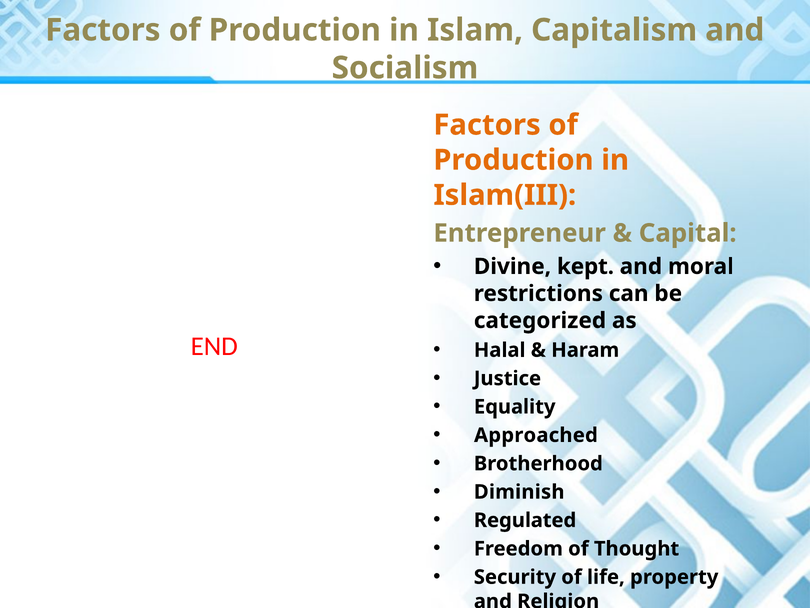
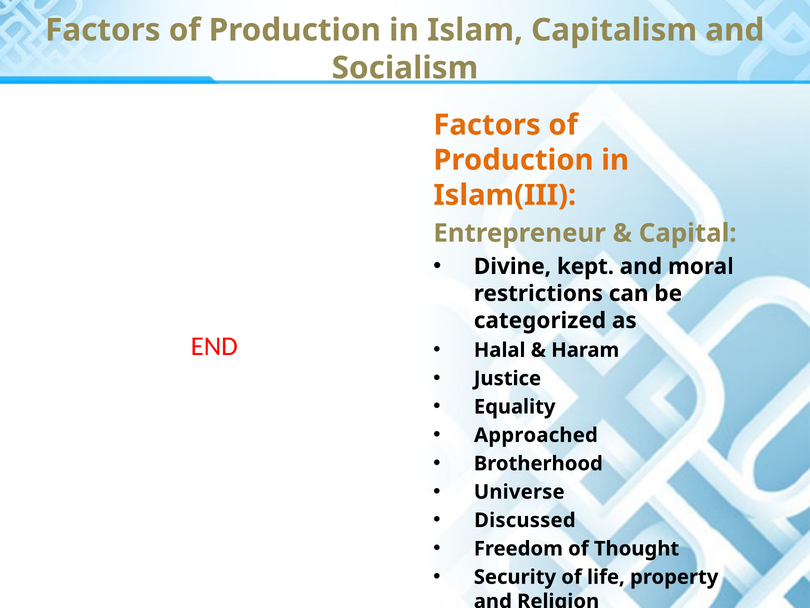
Diminish: Diminish -> Universe
Regulated: Regulated -> Discussed
